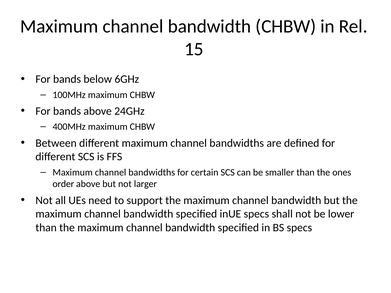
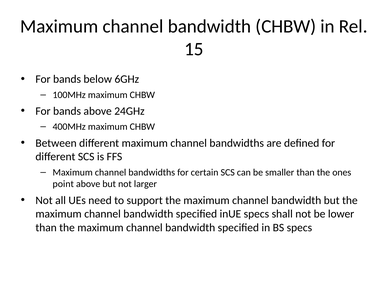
order: order -> point
